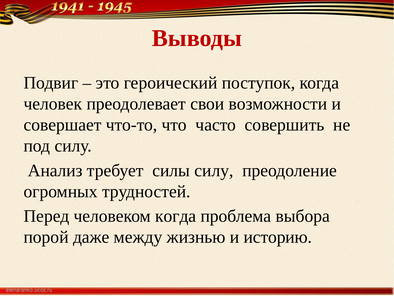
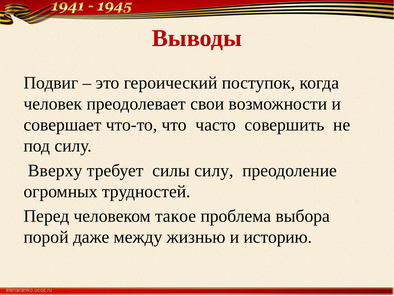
Анализ: Анализ -> Вверху
человеком когда: когда -> такое
